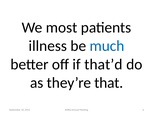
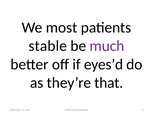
illness: illness -> stable
much colour: blue -> purple
that’d: that’d -> eyes’d
